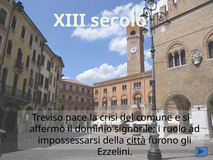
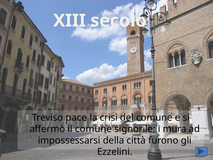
il dominio: dominio -> comune
ruolo: ruolo -> mura
città underline: present -> none
